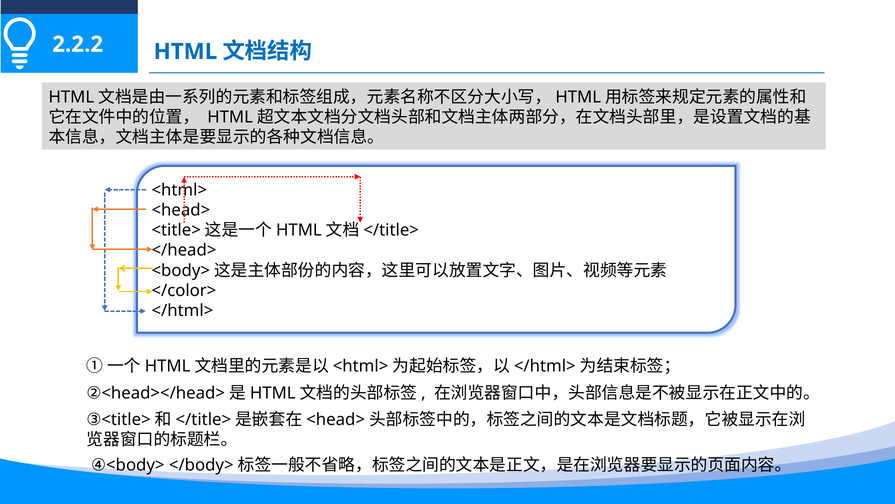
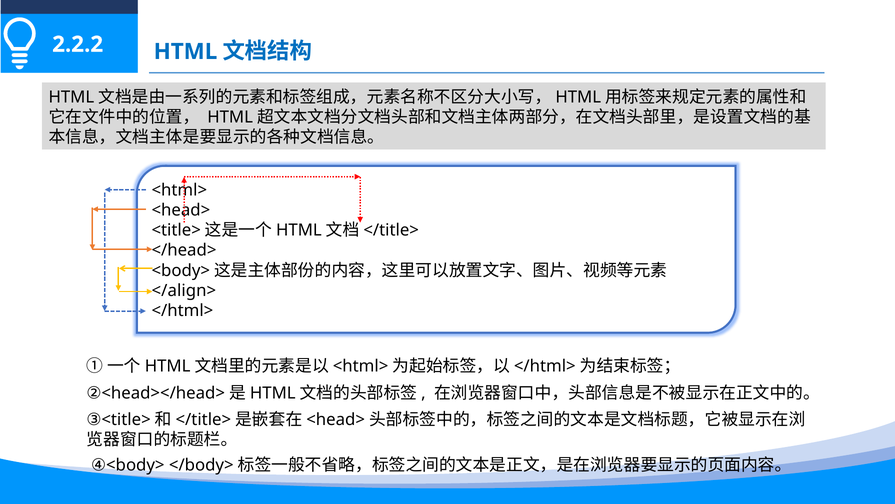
</color>: </color> -> </align>
